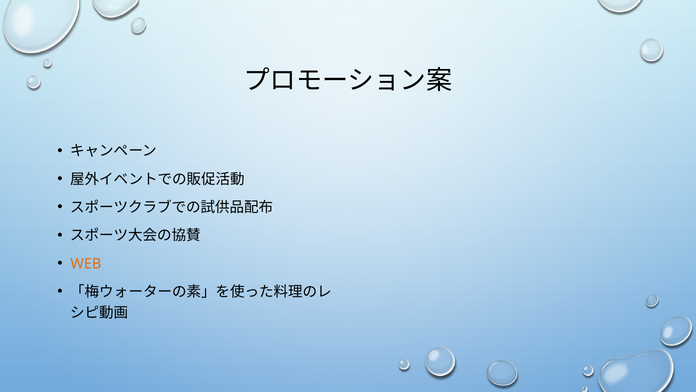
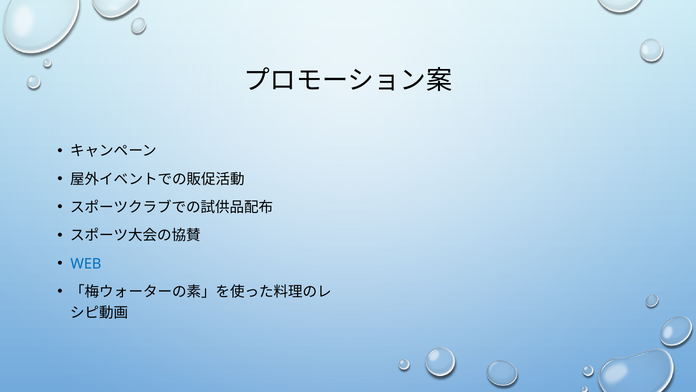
WEB colour: orange -> blue
